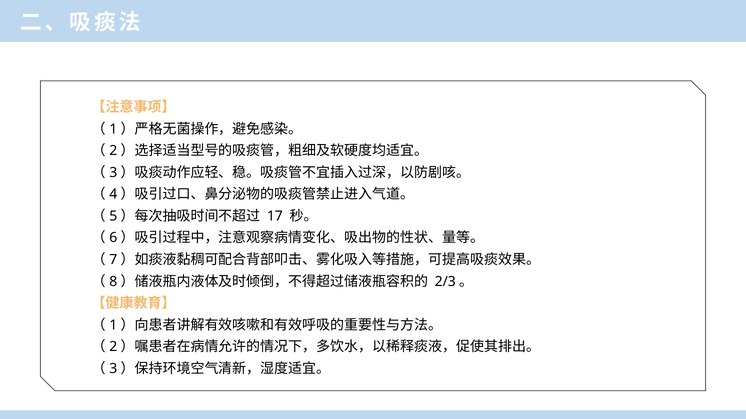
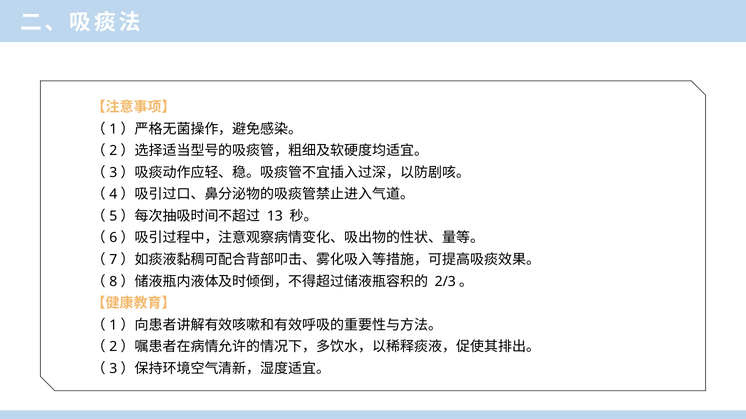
17: 17 -> 13
